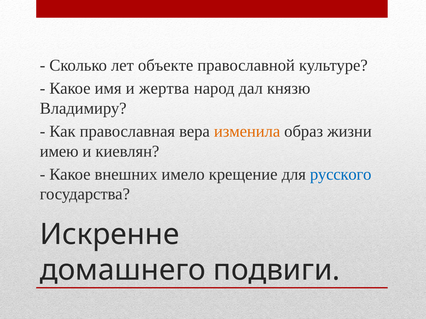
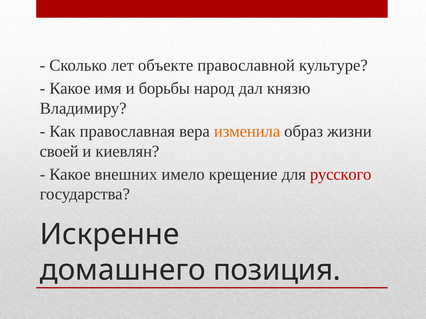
жертва: жертва -> борьбы
имею: имею -> своей
русского colour: blue -> red
подвиги: подвиги -> позиция
